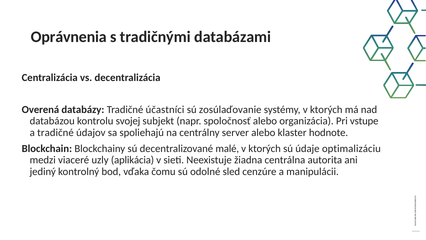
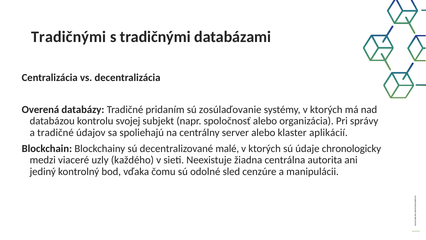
Oprávnenia at (69, 37): Oprávnenia -> Tradičnými
účastníci: účastníci -> pridaním
vstupe: vstupe -> správy
hodnote: hodnote -> aplikácií
optimalizáciu: optimalizáciu -> chronologicky
aplikácia: aplikácia -> každého
